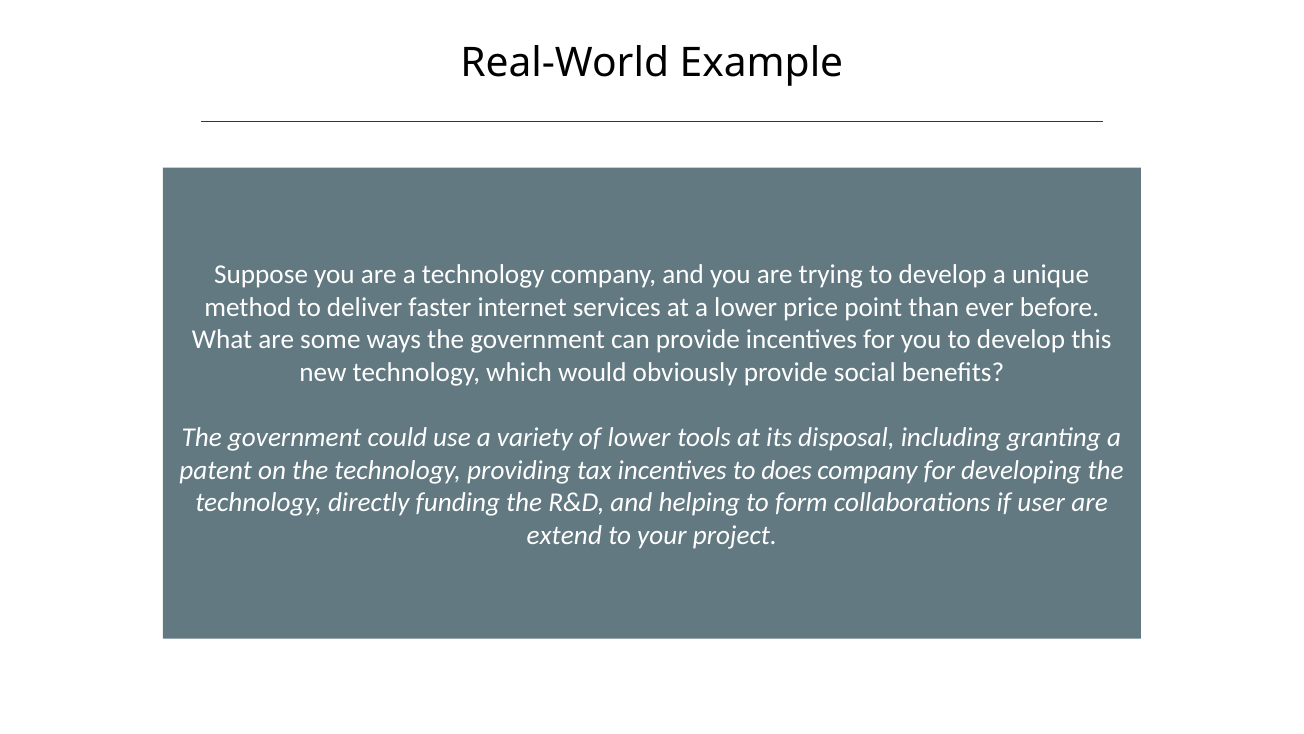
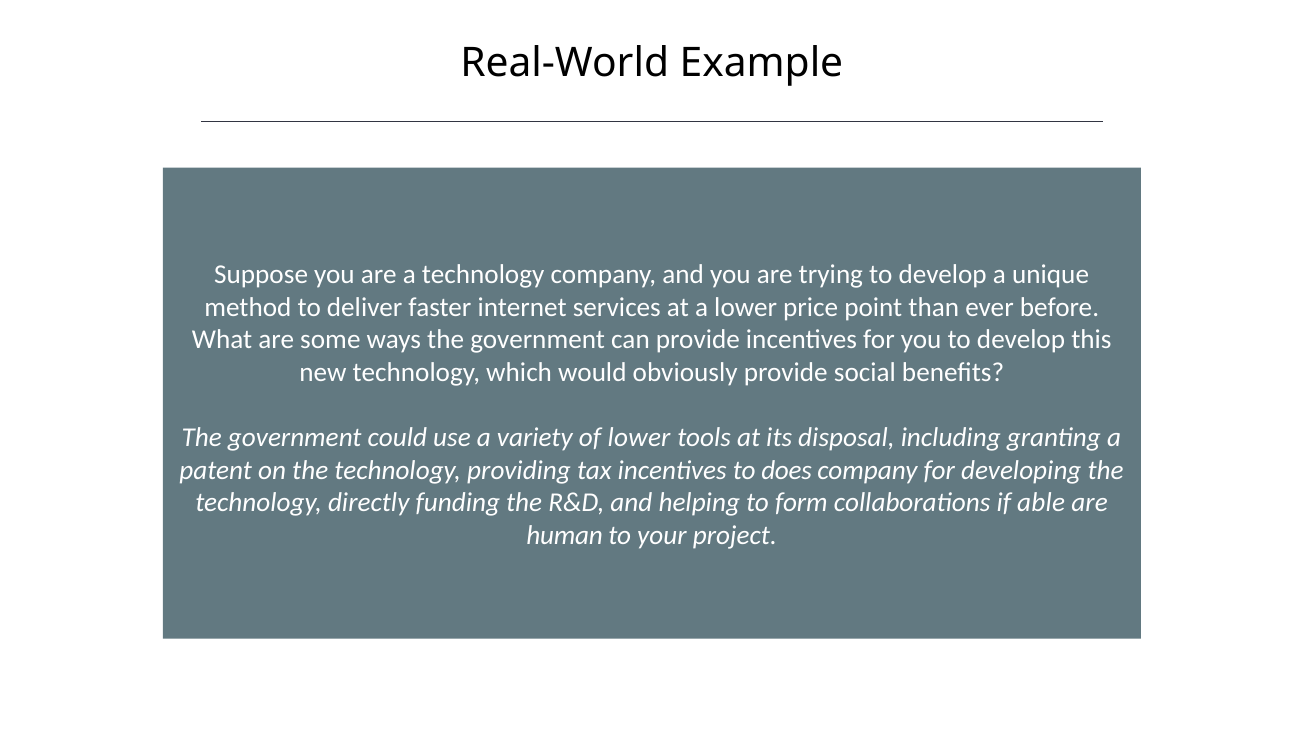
user: user -> able
extend: extend -> human
